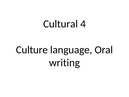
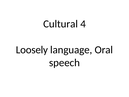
Culture: Culture -> Loosely
writing: writing -> speech
